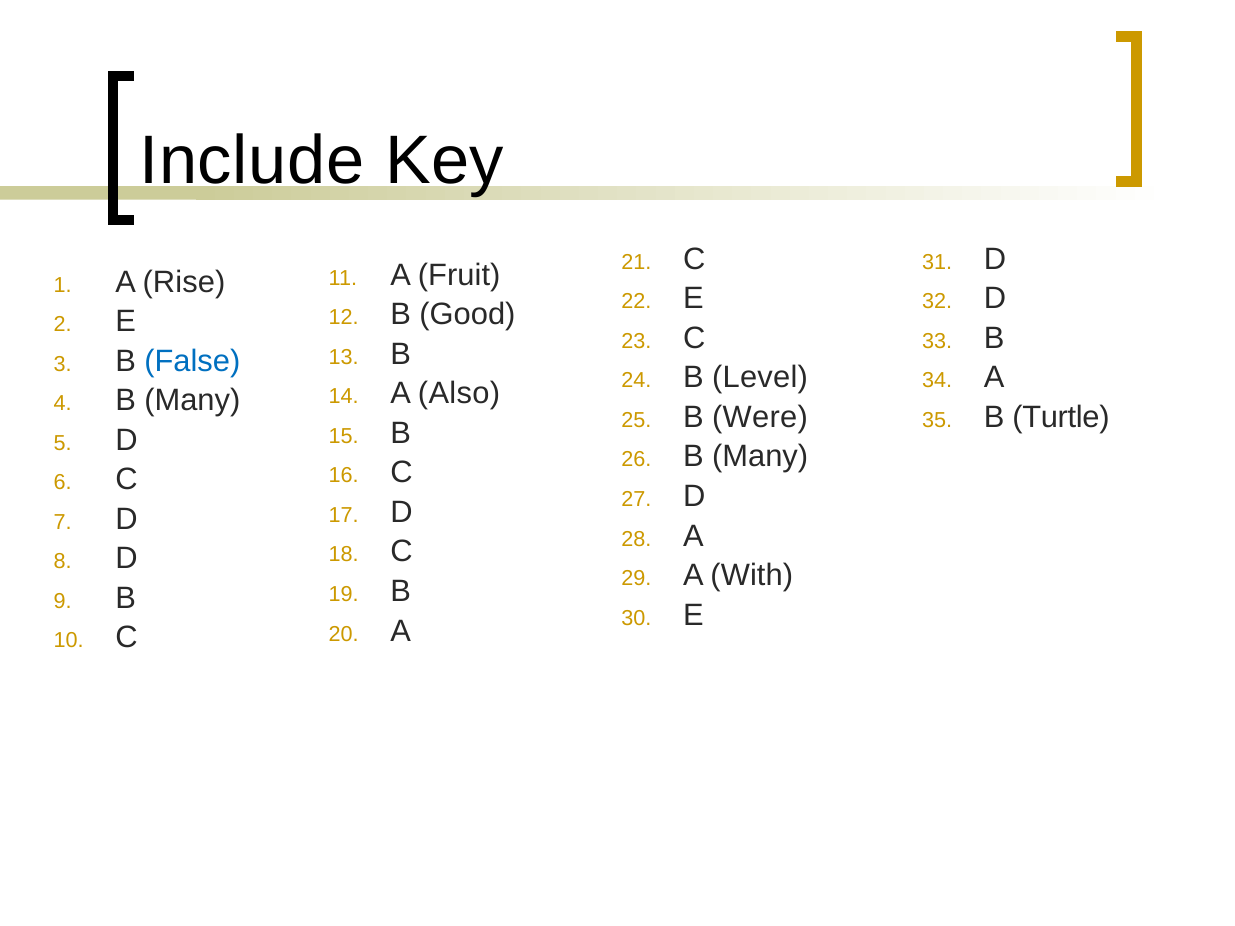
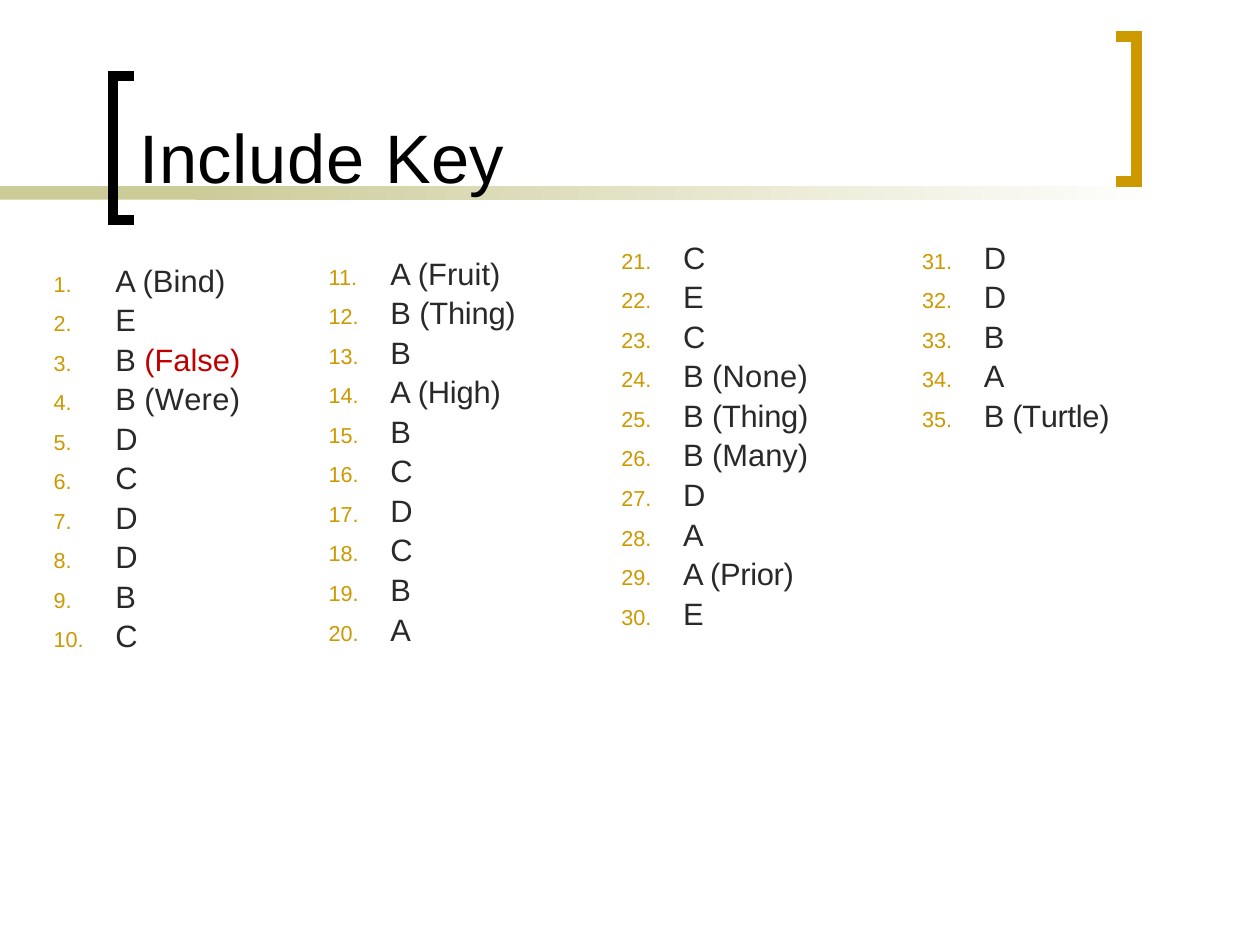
Rise: Rise -> Bind
Good at (467, 315): Good -> Thing
False colour: blue -> red
Level: Level -> None
Also: Also -> High
Many at (192, 401): Many -> Were
Were at (760, 417): Were -> Thing
With: With -> Prior
